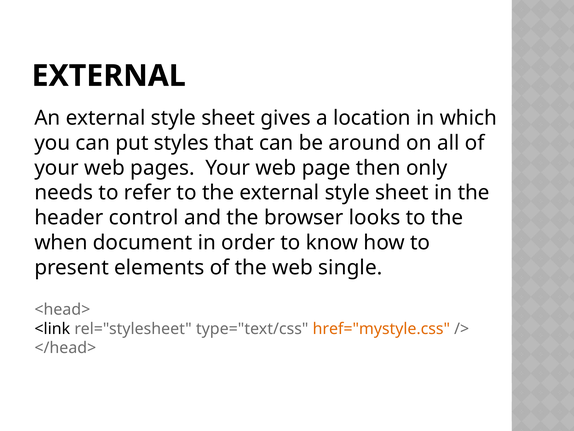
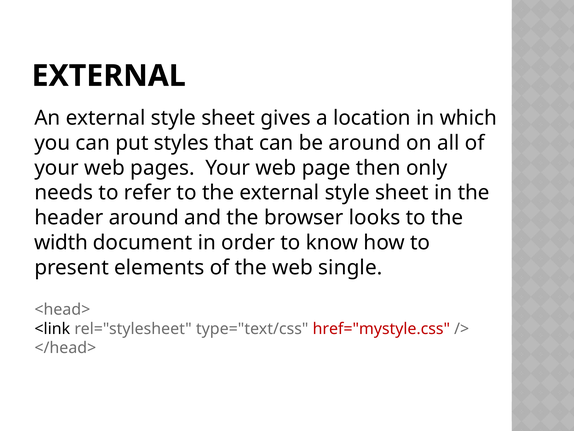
header control: control -> around
when: when -> width
href="mystyle.css colour: orange -> red
